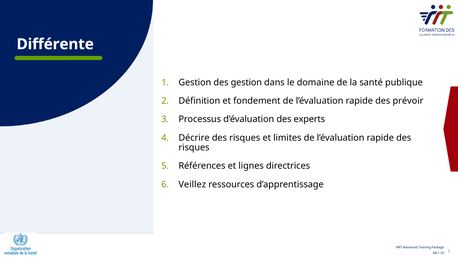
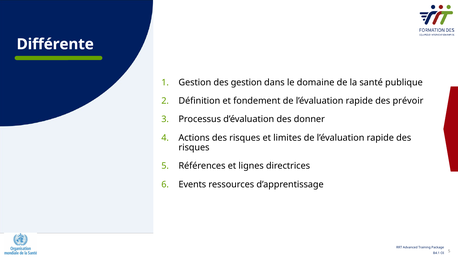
experts: experts -> donner
Décrire: Décrire -> Actions
Veillez: Veillez -> Events
